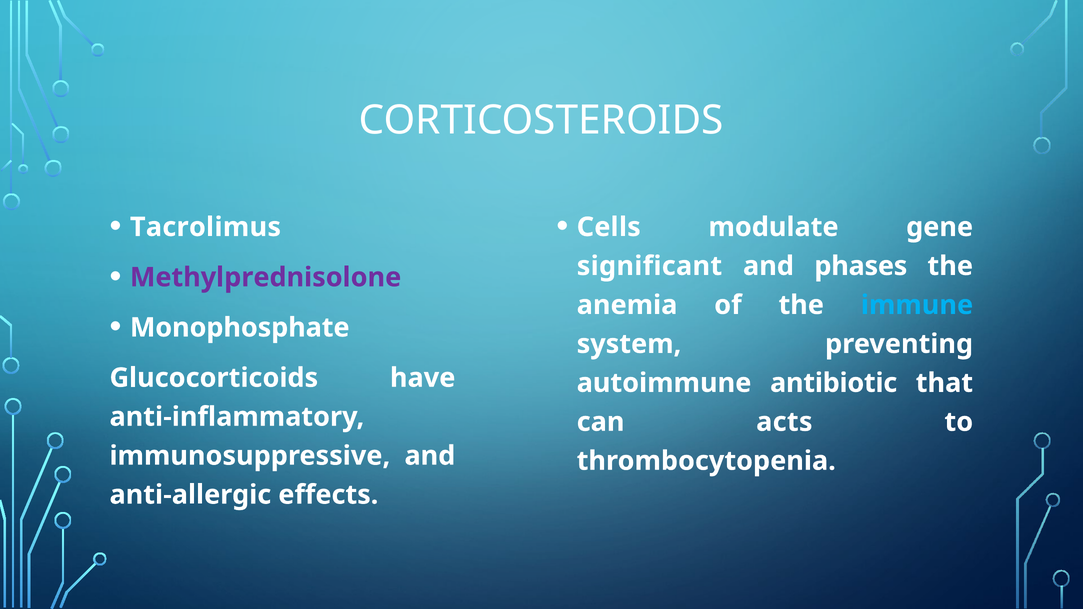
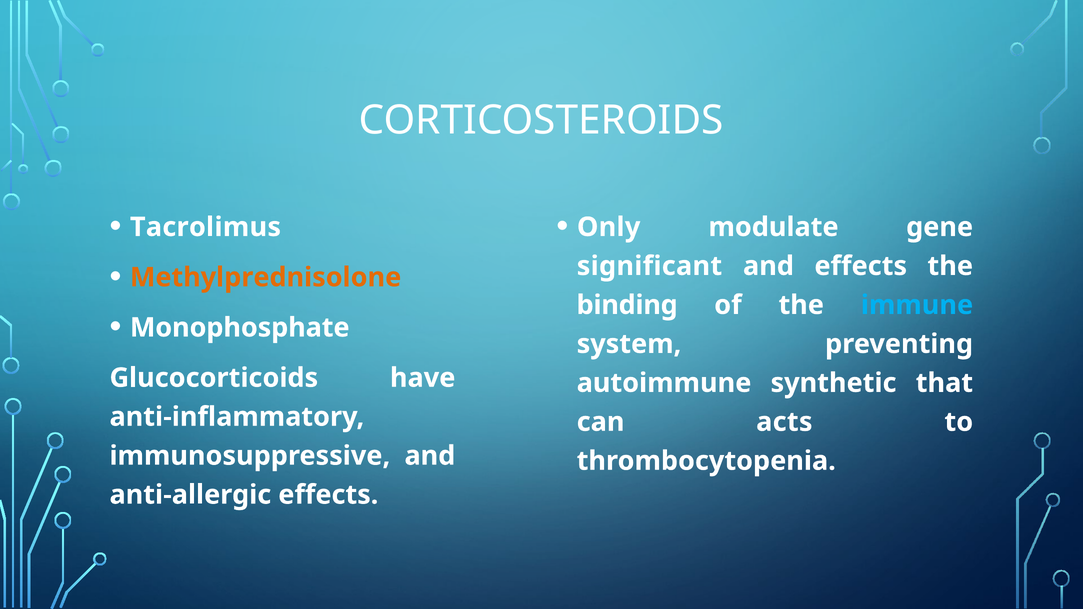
Cells: Cells -> Only
Methylprednisolone colour: purple -> orange
and phases: phases -> effects
anemia: anemia -> binding
antibiotic: antibiotic -> synthetic
